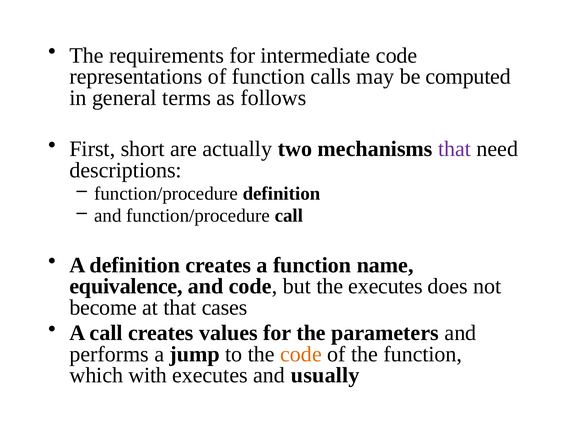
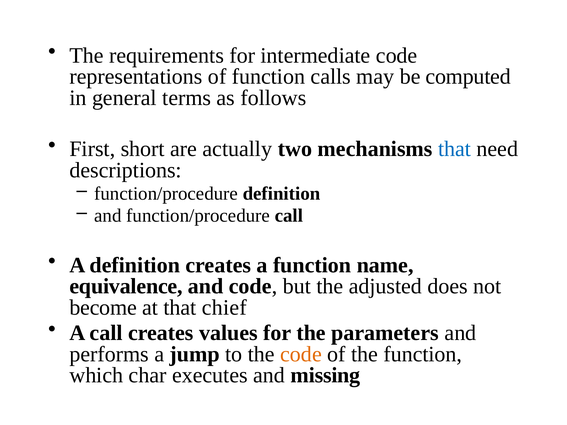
that at (455, 149) colour: purple -> blue
the executes: executes -> adjusted
cases: cases -> chief
with: with -> char
usually: usually -> missing
